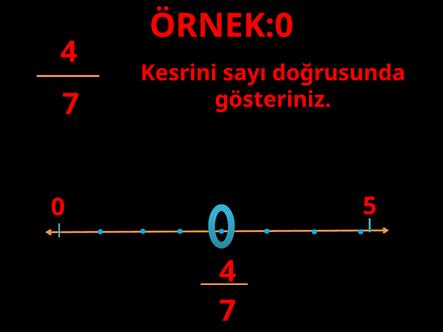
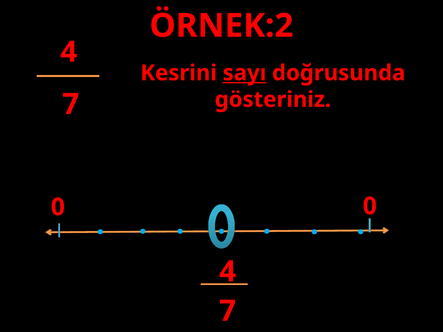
ÖRNEK:0: ÖRNEK:0 -> ÖRNEK:2
sayı underline: none -> present
0 5: 5 -> 0
